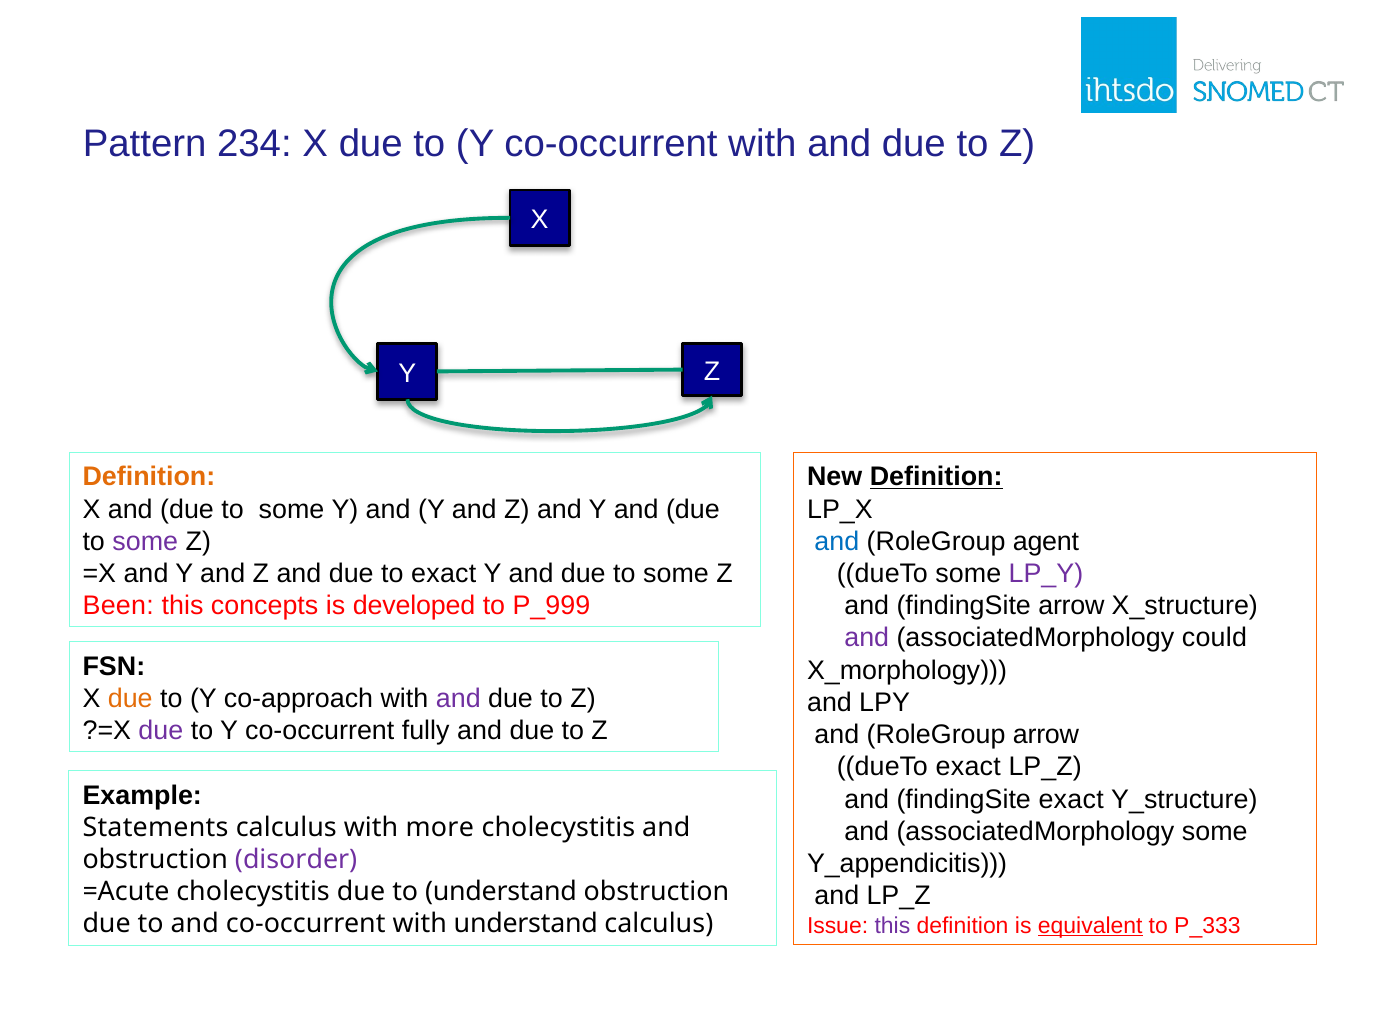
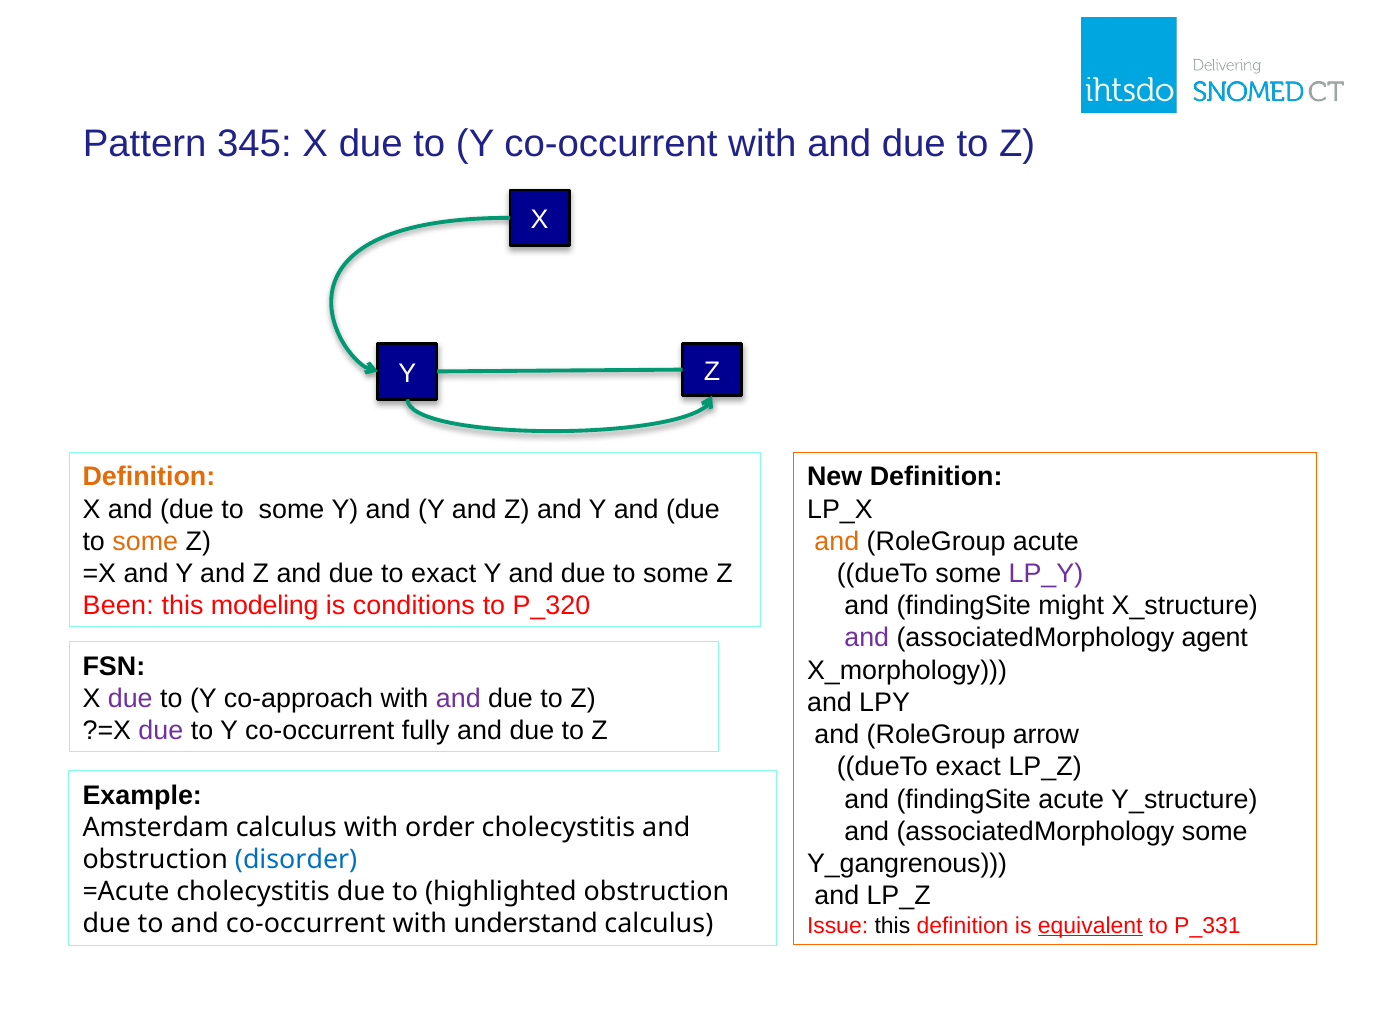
234: 234 -> 345
Definition at (936, 477) underline: present -> none
and at (837, 541) colour: blue -> orange
RoleGroup agent: agent -> acute
some at (145, 541) colour: purple -> orange
concepts: concepts -> modeling
developed: developed -> conditions
P_999: P_999 -> P_320
findingSite arrow: arrow -> might
could: could -> agent
due at (130, 699) colour: orange -> purple
findingSite exact: exact -> acute
Statements: Statements -> Amsterdam
more: more -> order
Y_appendicitis: Y_appendicitis -> Y_gangrenous
disorder colour: purple -> blue
to understand: understand -> highlighted
this at (892, 925) colour: purple -> black
P_333: P_333 -> P_331
